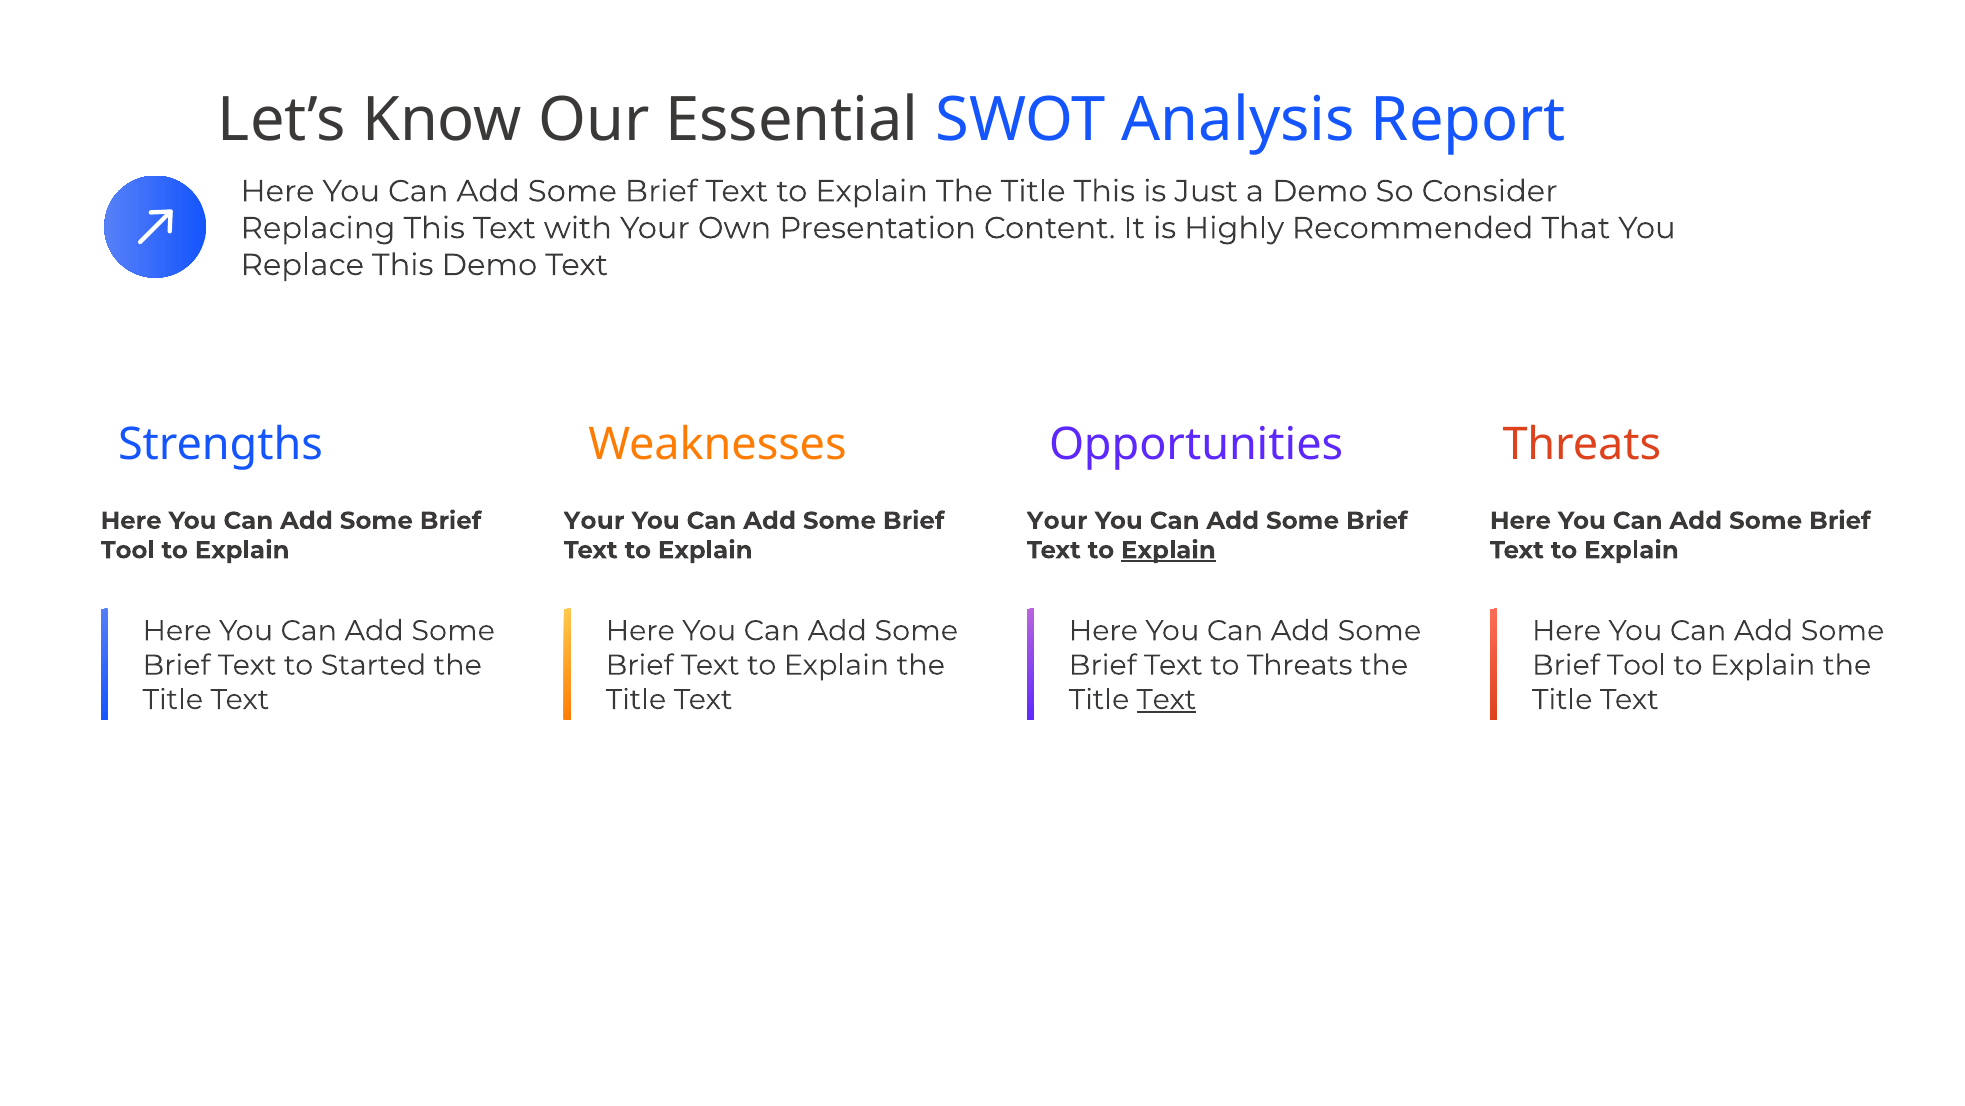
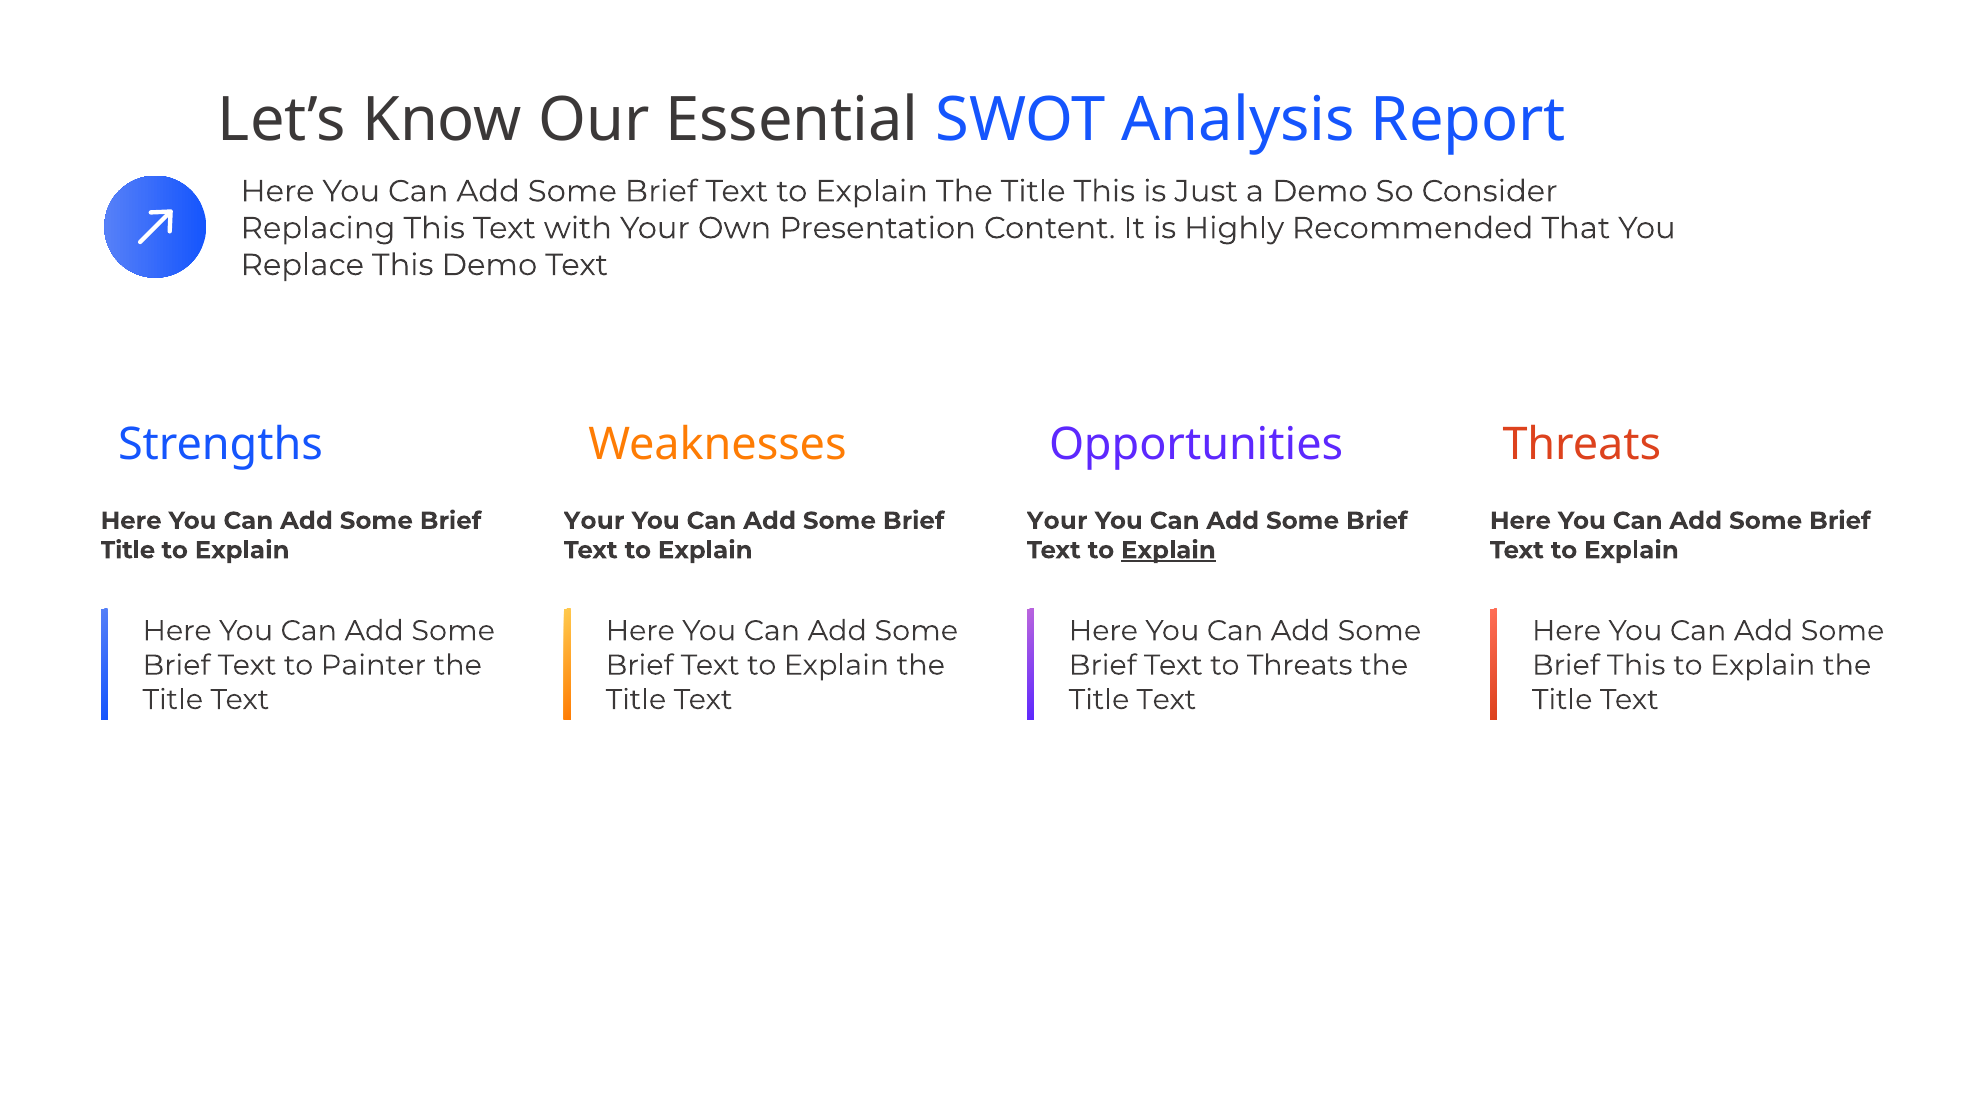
Tool at (128, 550): Tool -> Title
Started: Started -> Painter
Tool at (1637, 665): Tool -> This
Text at (1166, 699) underline: present -> none
